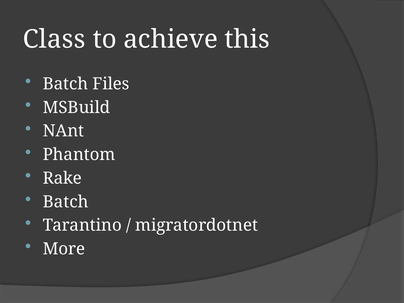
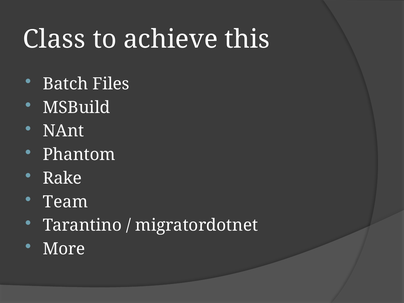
Batch at (66, 202): Batch -> Team
